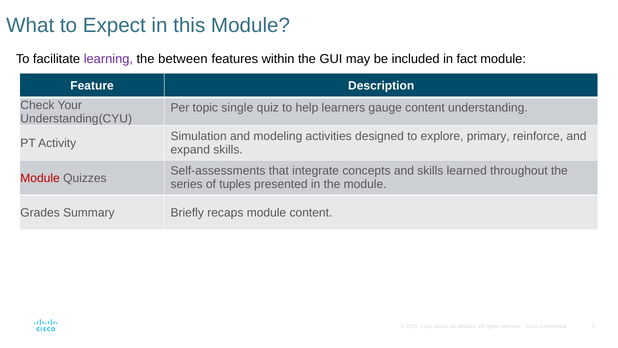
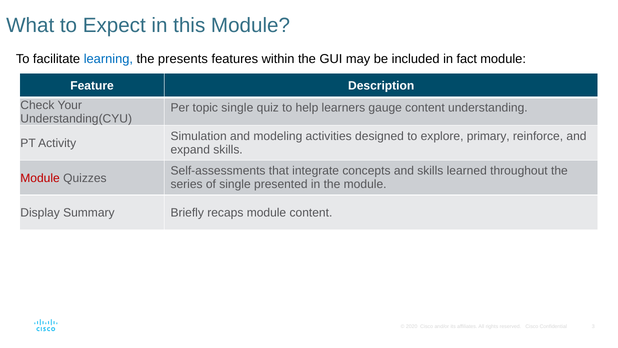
learning colour: purple -> blue
between: between -> presents
of tuples: tuples -> single
Grades: Grades -> Display
